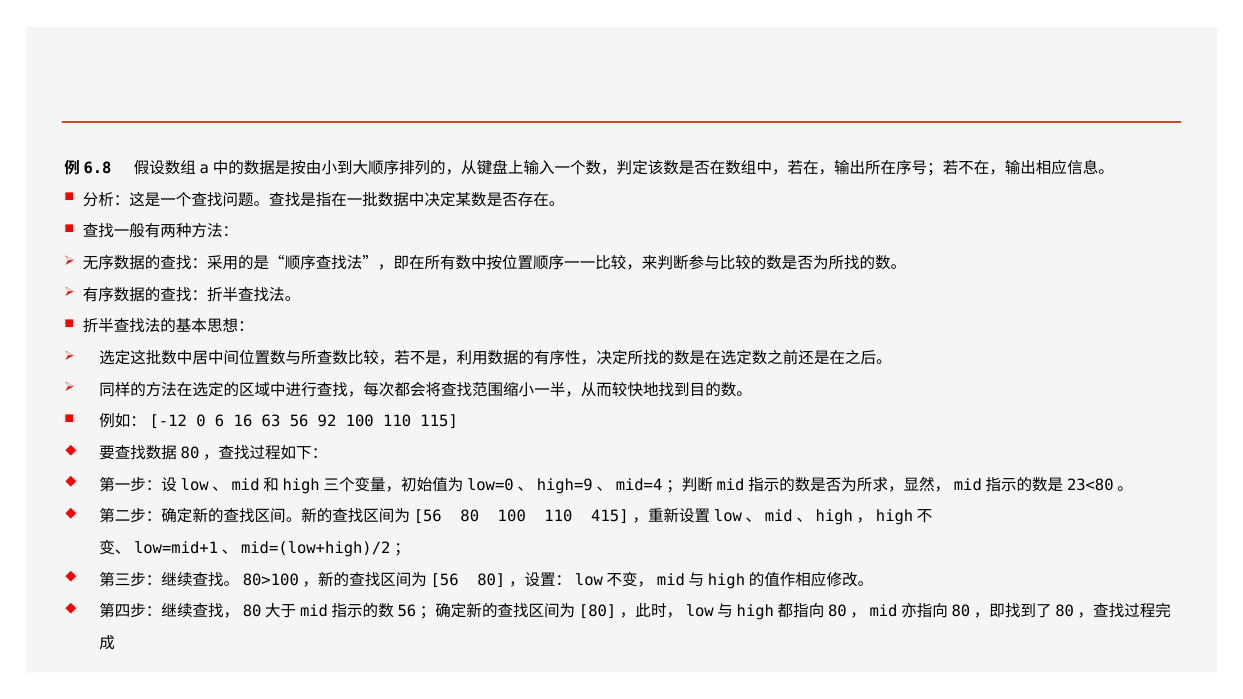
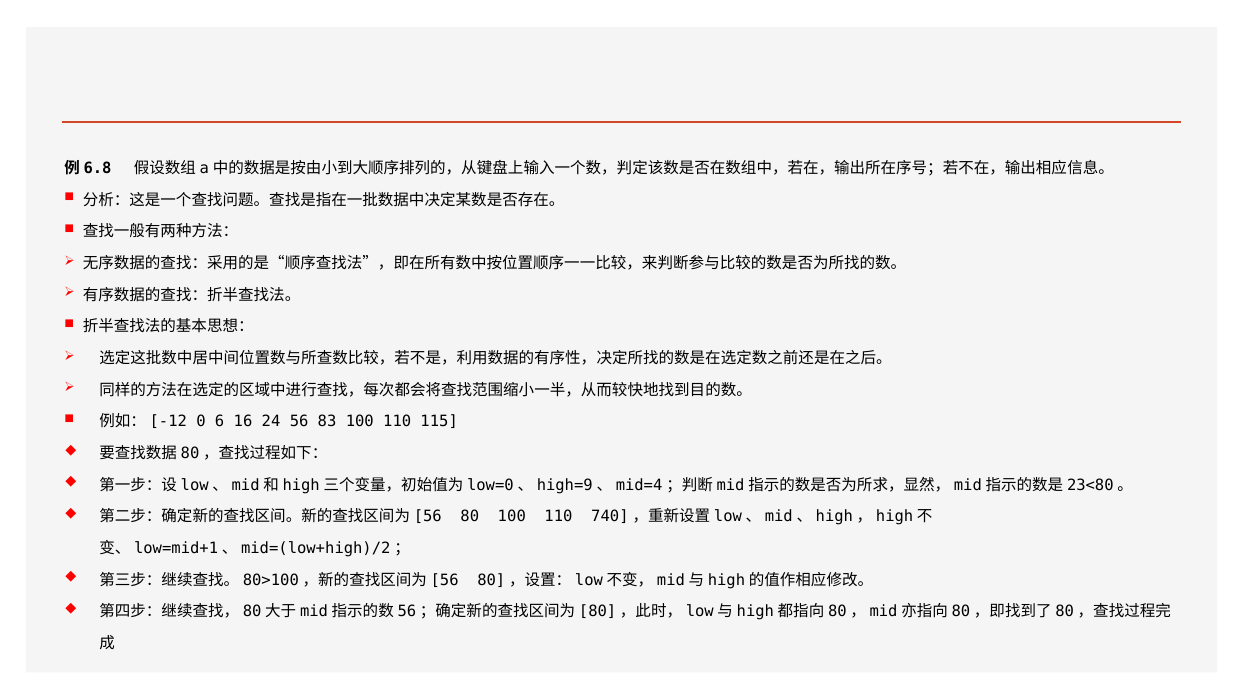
63: 63 -> 24
92: 92 -> 83
415: 415 -> 740
